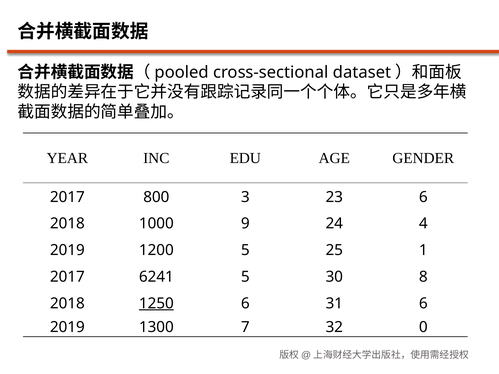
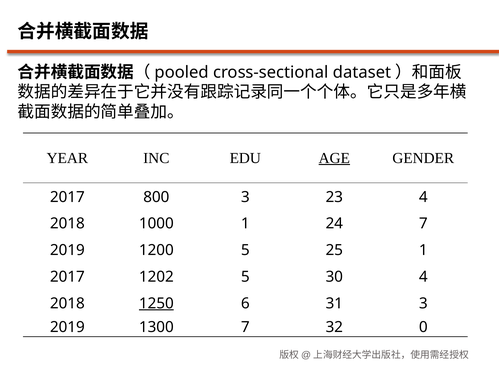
AGE underline: none -> present
23 6: 6 -> 4
1000 9: 9 -> 1
24 4: 4 -> 7
6241: 6241 -> 1202
30 8: 8 -> 4
31 6: 6 -> 3
